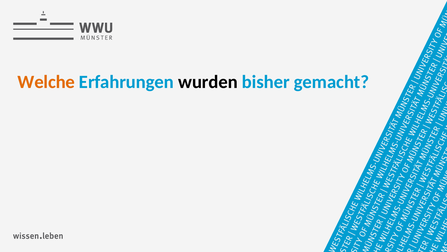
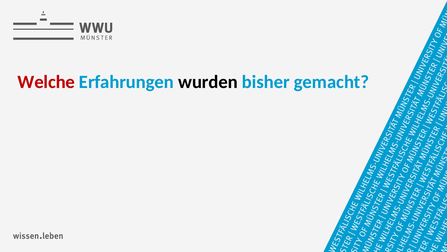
Welche colour: orange -> red
